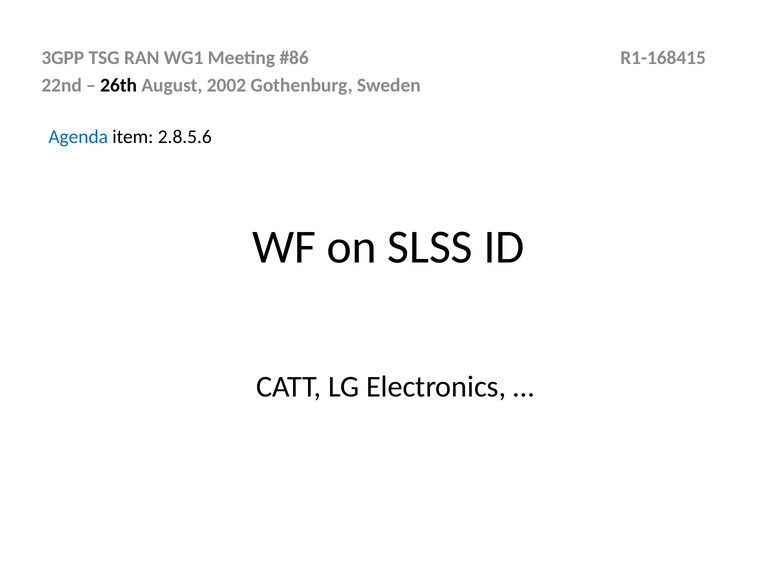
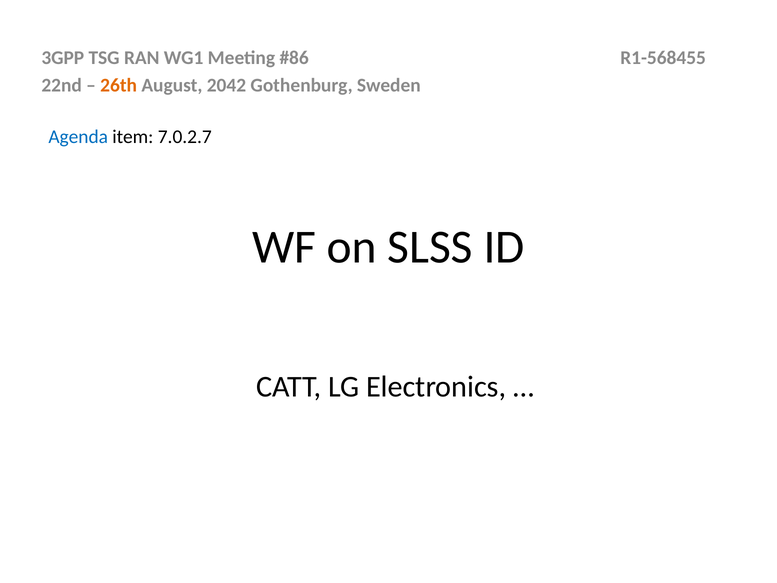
R1-168415: R1-168415 -> R1-568455
26th colour: black -> orange
2002: 2002 -> 2042
2.8.5.6: 2.8.5.6 -> 7.0.2.7
